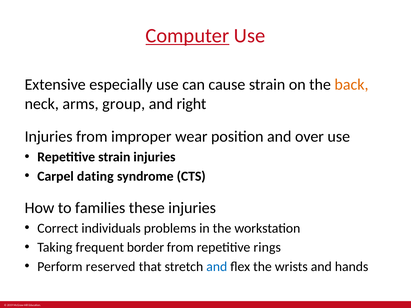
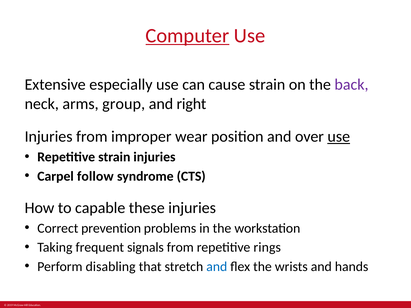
back colour: orange -> purple
use at (339, 137) underline: none -> present
dating: dating -> follow
families: families -> capable
individuals: individuals -> prevention
border: border -> signals
reserved: reserved -> disabling
